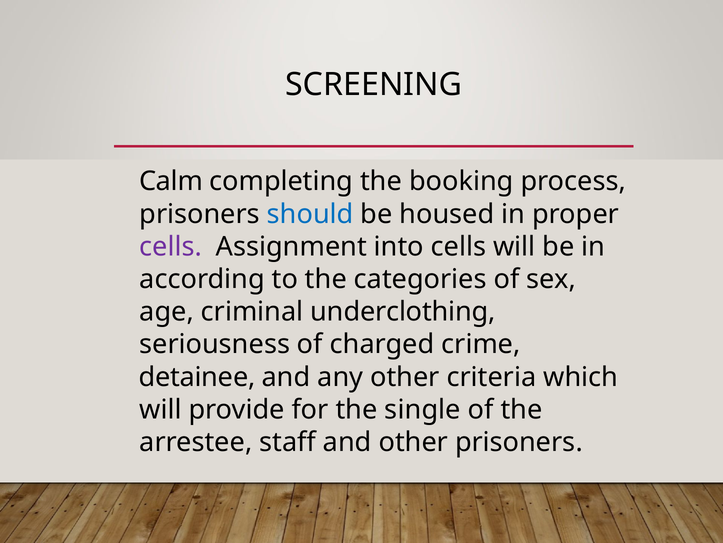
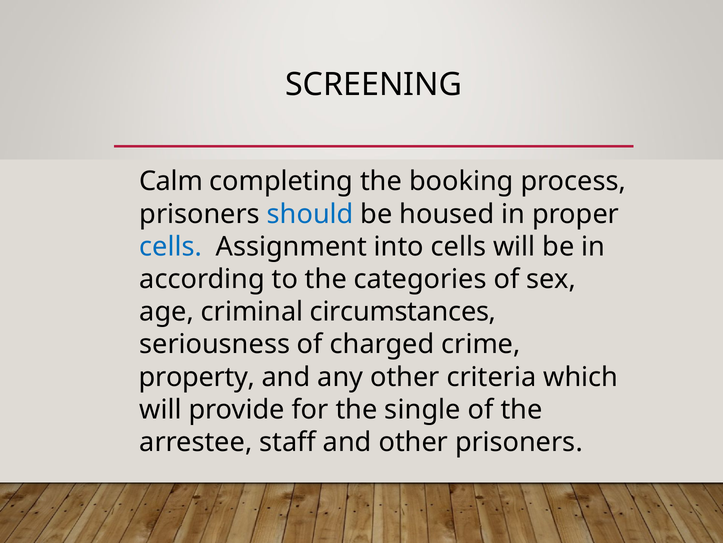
cells at (171, 246) colour: purple -> blue
underclothing: underclothing -> circumstances
detainee: detainee -> property
